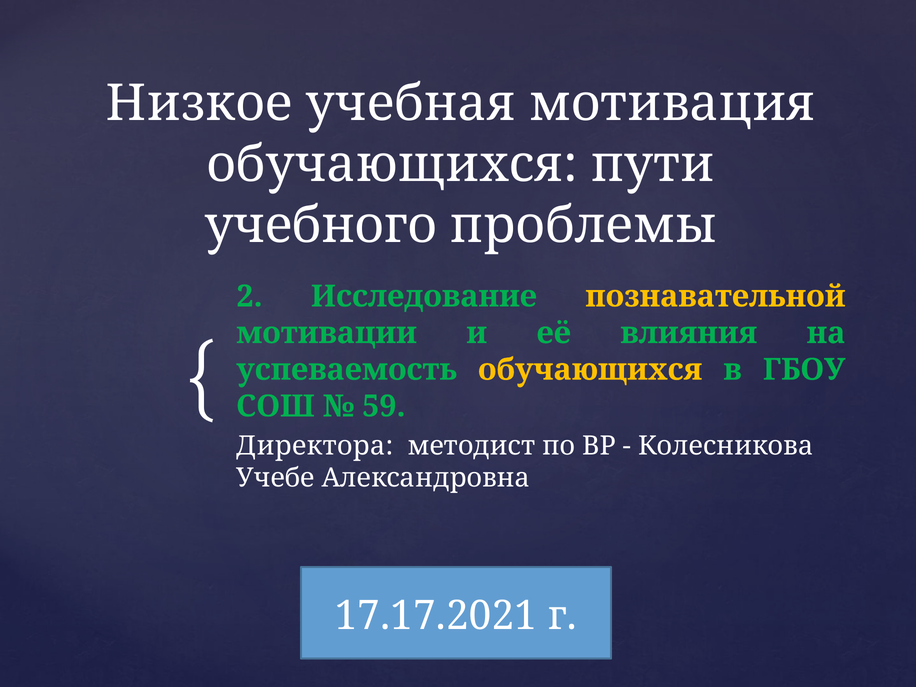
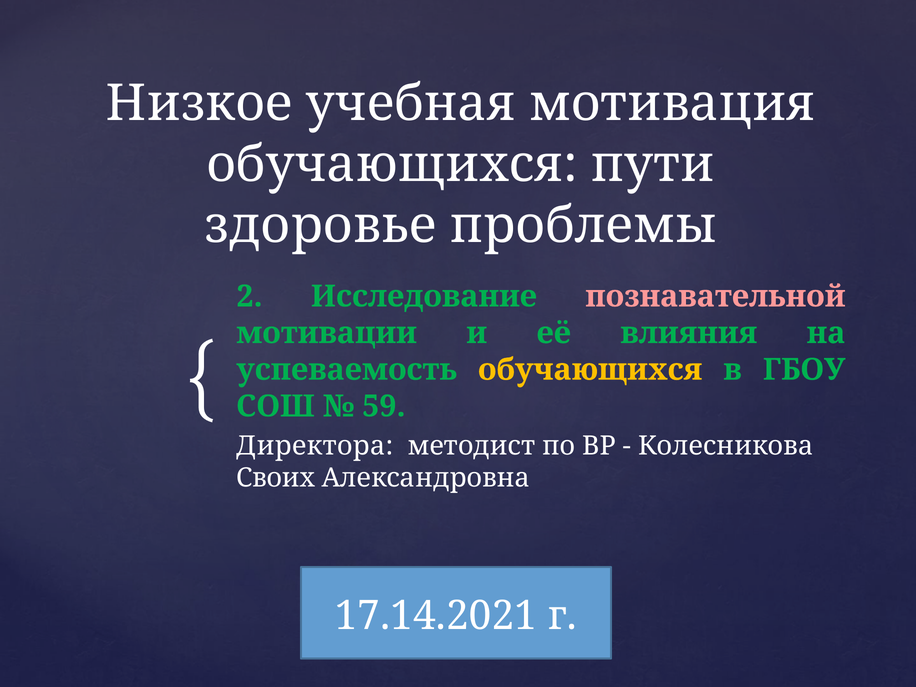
учебного: учебного -> здоровье
познавательной colour: yellow -> pink
Учебе: Учебе -> Своих
17.17.2021: 17.17.2021 -> 17.14.2021
